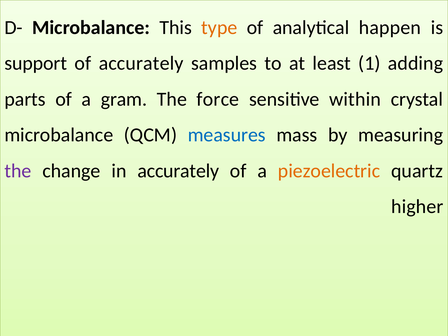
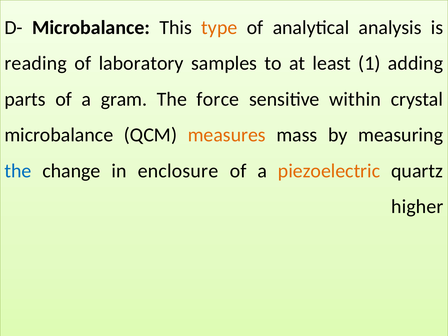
happen: happen -> analysis
support: support -> reading
of accurately: accurately -> laboratory
measures colour: blue -> orange
the at (18, 171) colour: purple -> blue
in accurately: accurately -> enclosure
